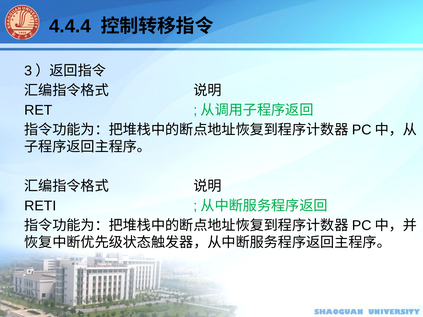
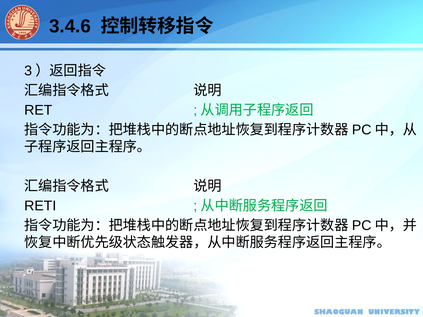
4.4.4: 4.4.4 -> 3.4.6
